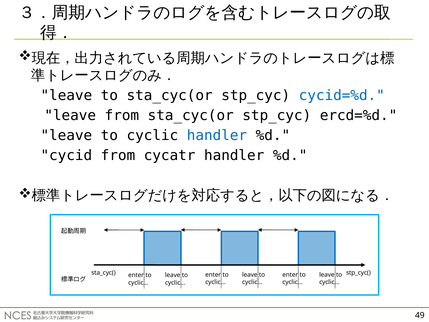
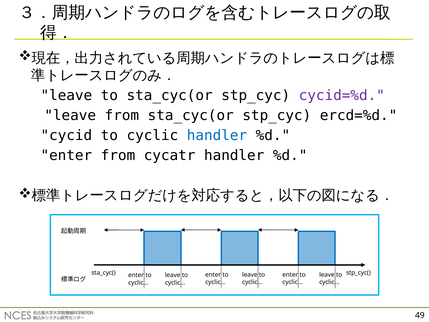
cycid=%d colour: blue -> purple
leave at (66, 135): leave -> cycid
cycid at (66, 155): cycid -> enter
